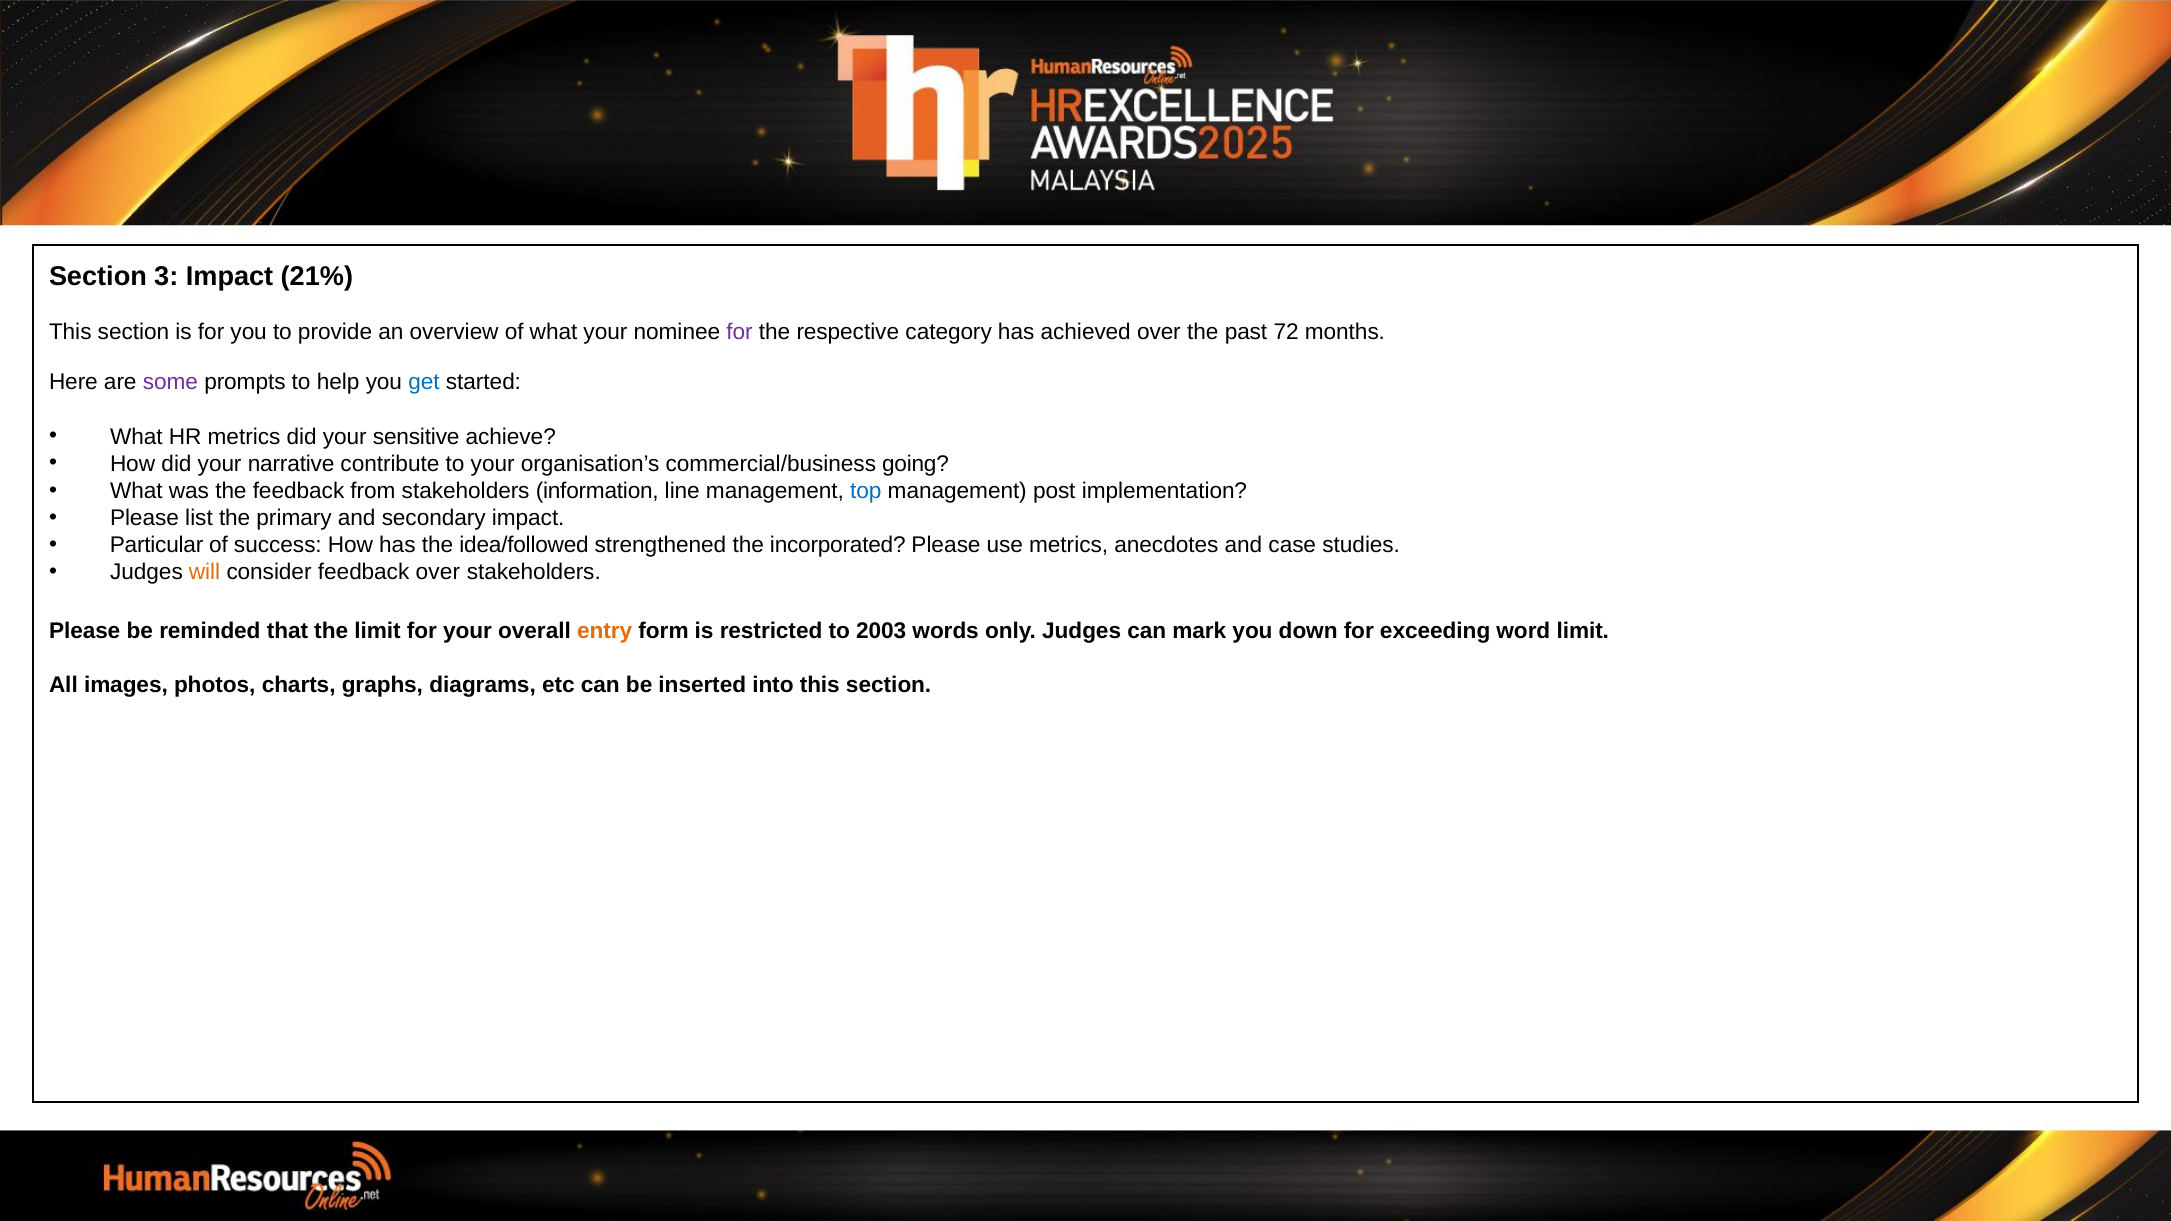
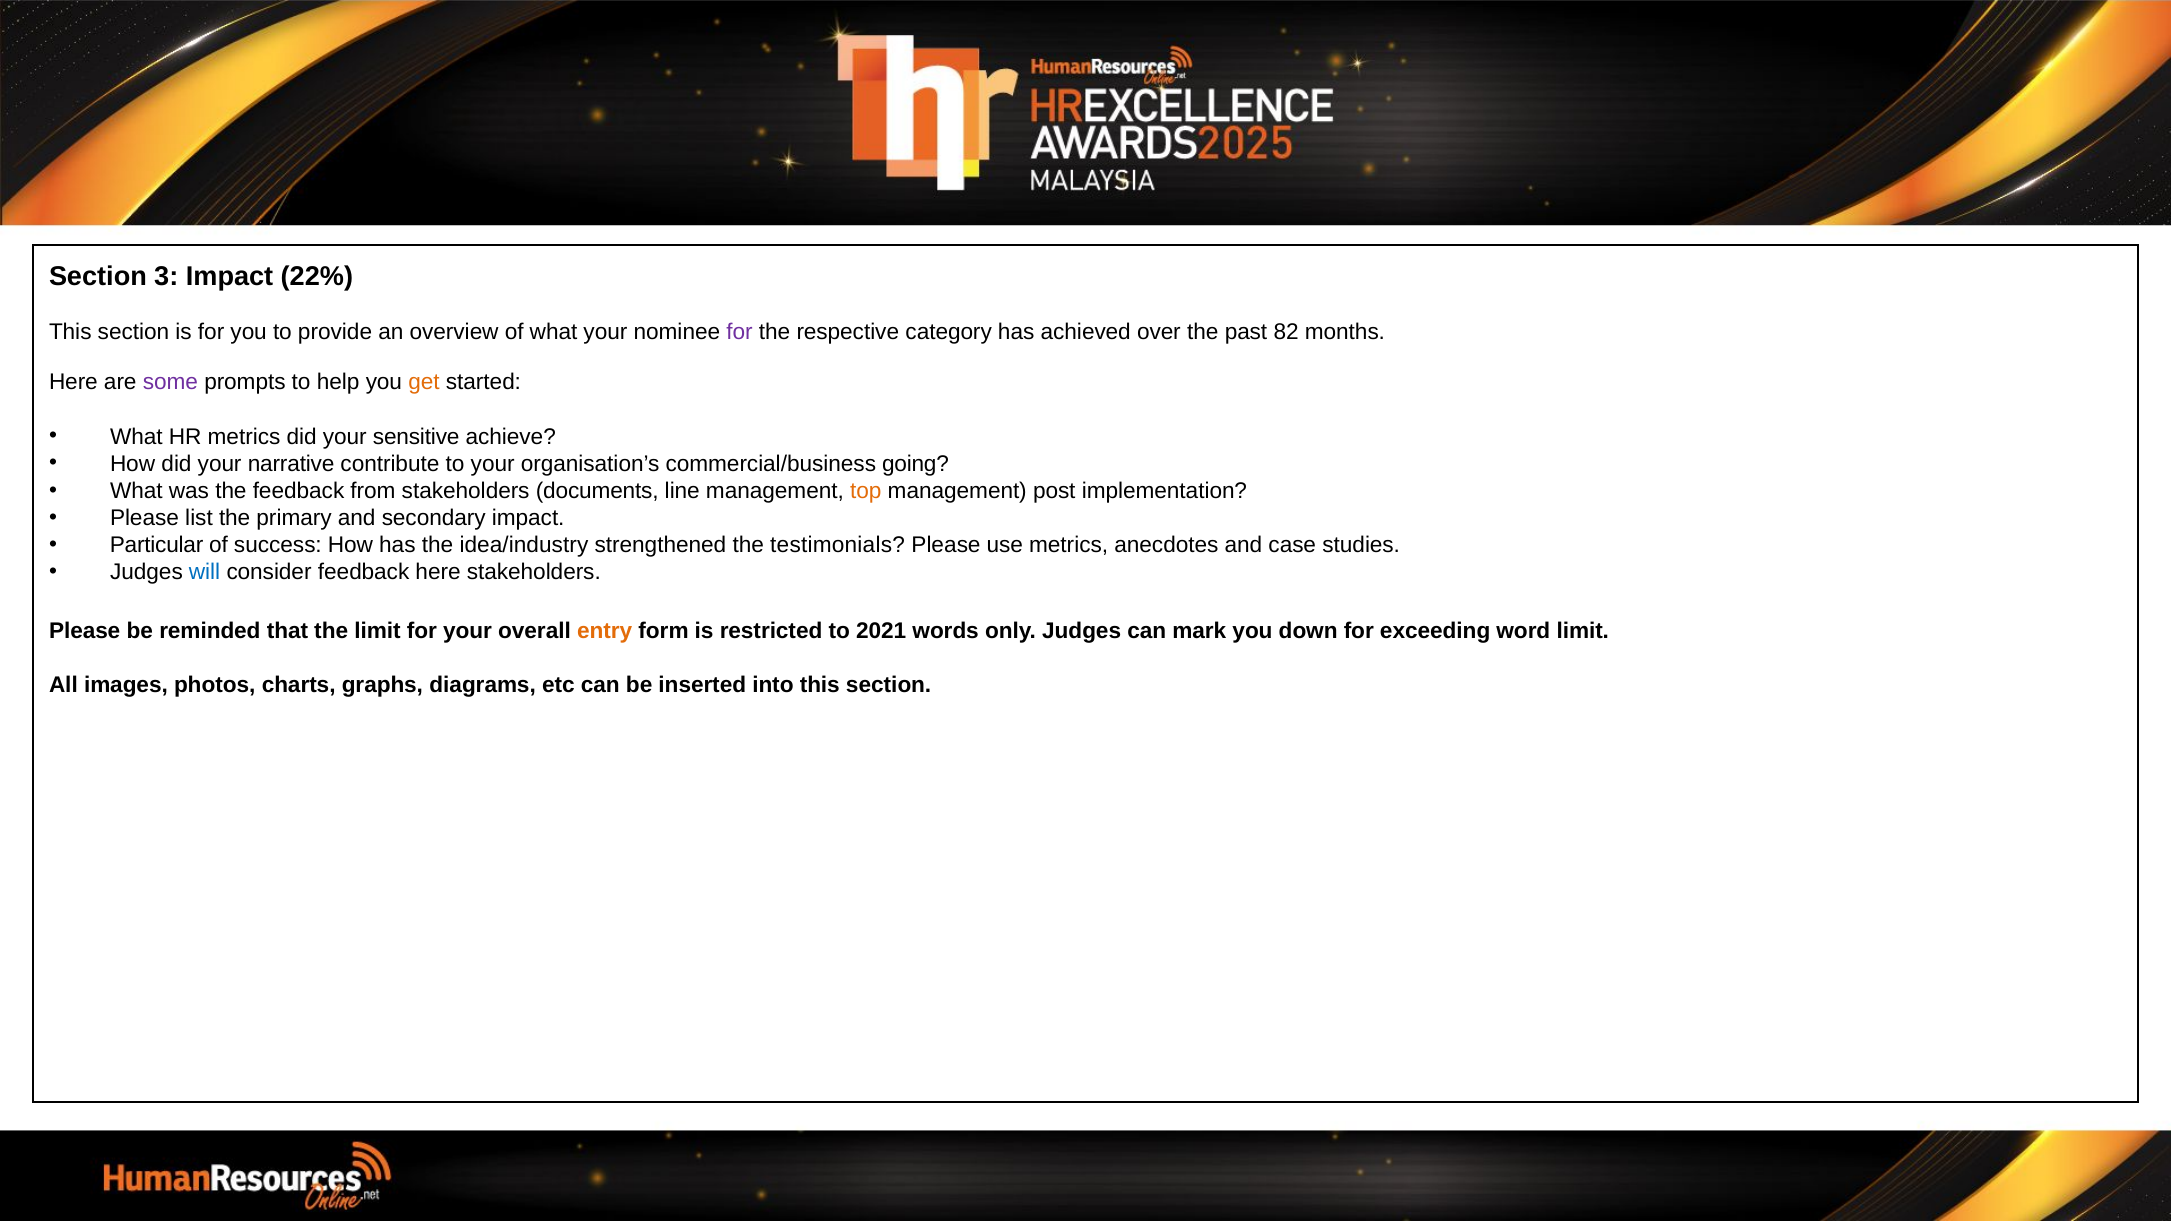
21%: 21% -> 22%
72: 72 -> 82
get colour: blue -> orange
information: information -> documents
top colour: blue -> orange
idea/followed: idea/followed -> idea/industry
incorporated: incorporated -> testimonials
will colour: orange -> blue
feedback over: over -> here
2003: 2003 -> 2021
